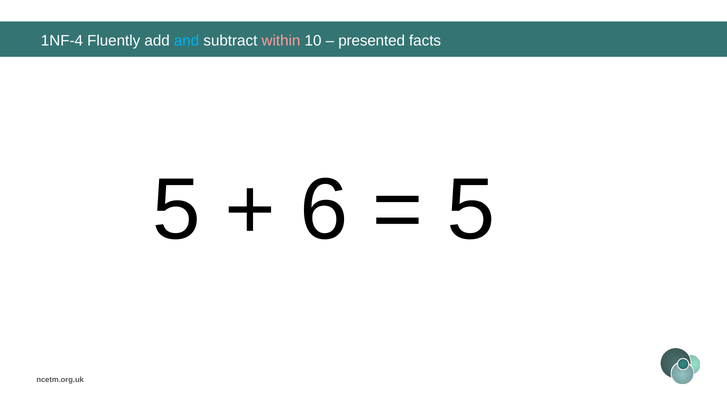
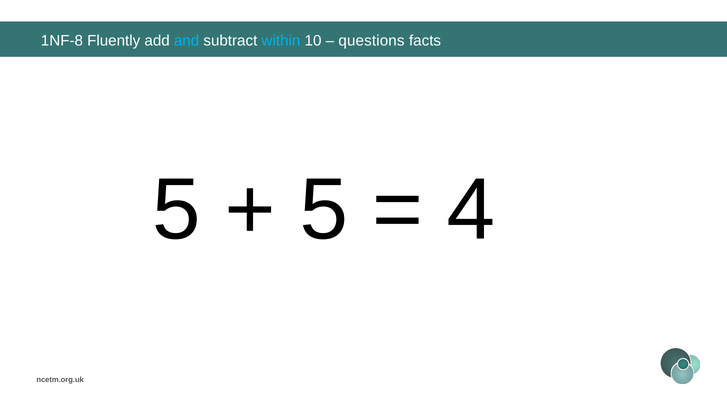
1NF-4: 1NF-4 -> 1NF-8
within colour: pink -> light blue
presented: presented -> questions
6 at (324, 210): 6 -> 5
5 at (471, 210): 5 -> 4
